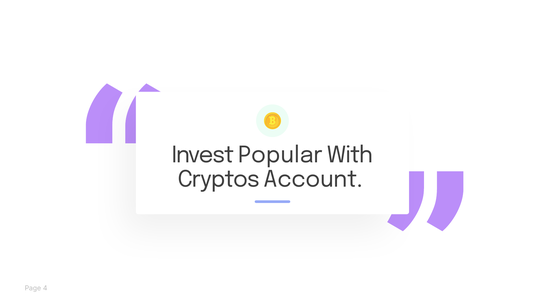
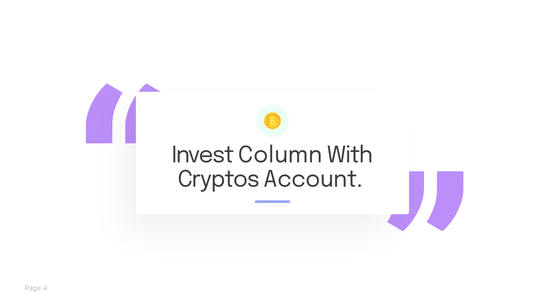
Popular: Popular -> Column
